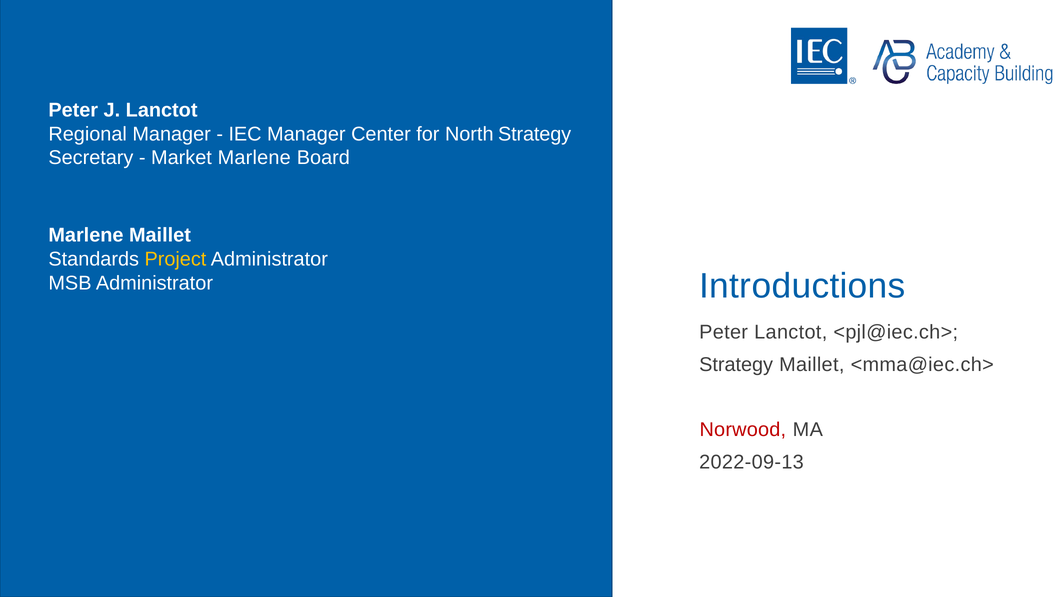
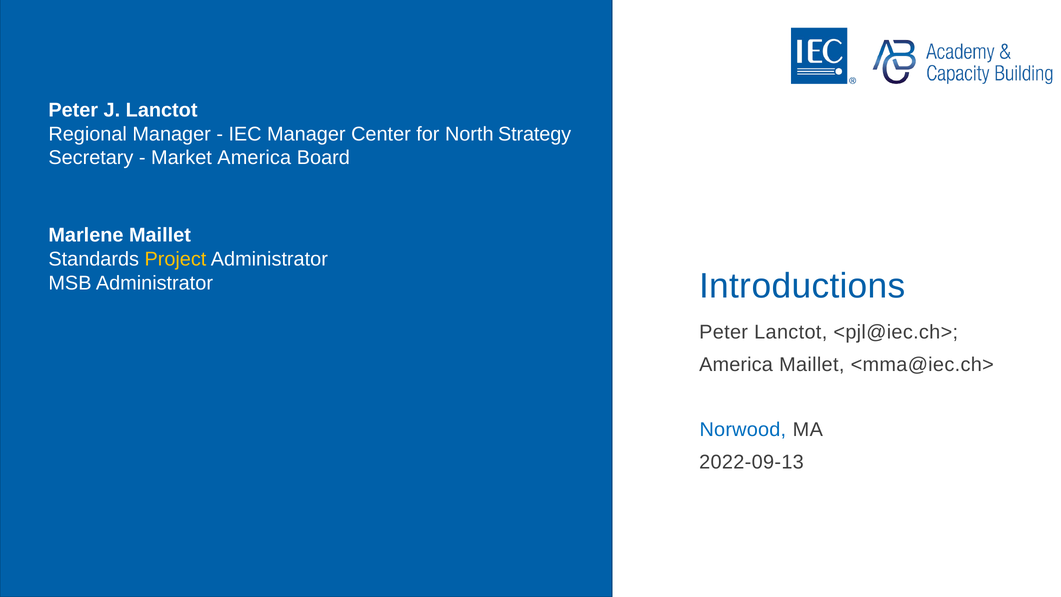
Market Marlene: Marlene -> America
Strategy at (736, 365): Strategy -> America
Norwood colour: red -> blue
